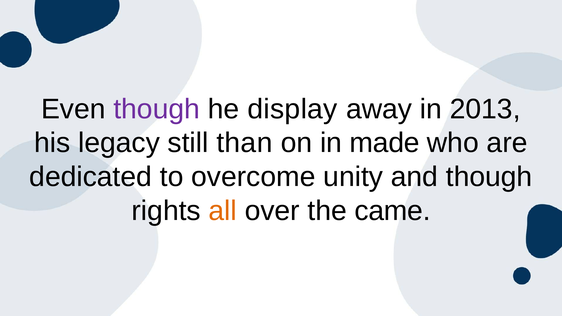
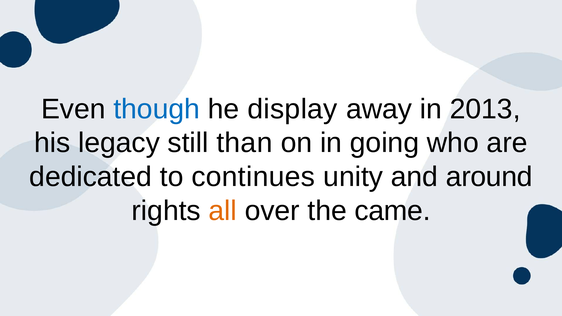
though at (157, 109) colour: purple -> blue
made: made -> going
overcome: overcome -> continues
and though: though -> around
